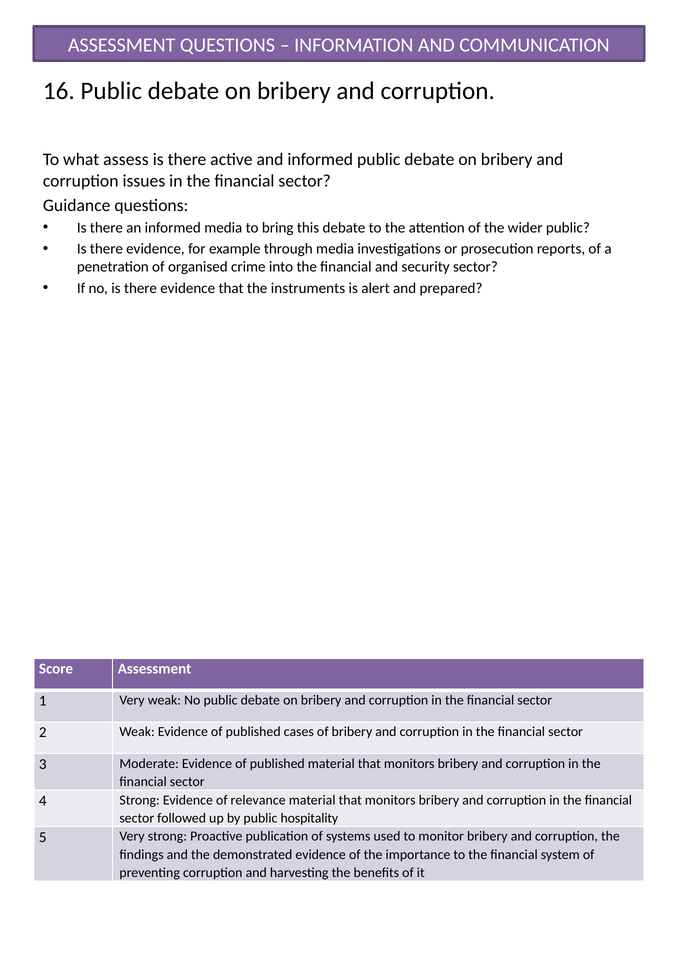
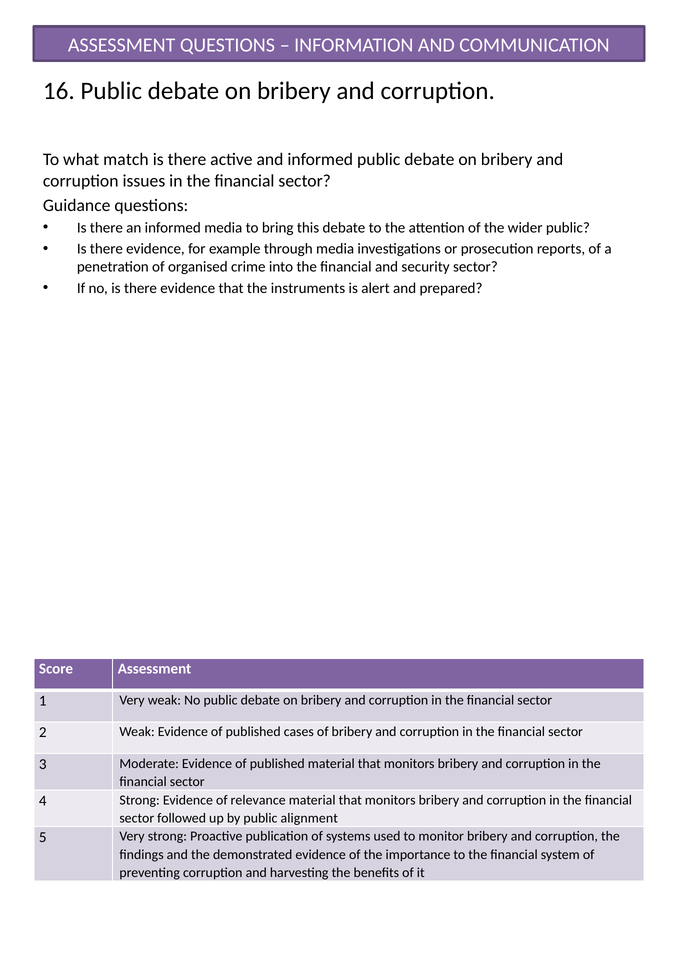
assess: assess -> match
hospitality: hospitality -> alignment
